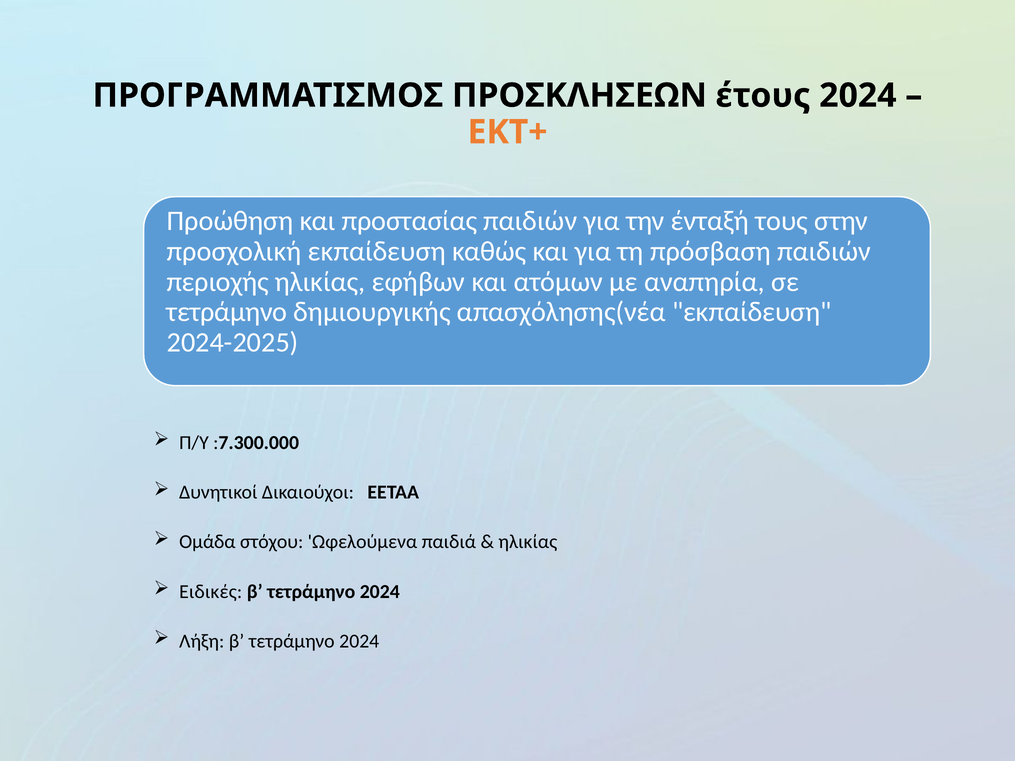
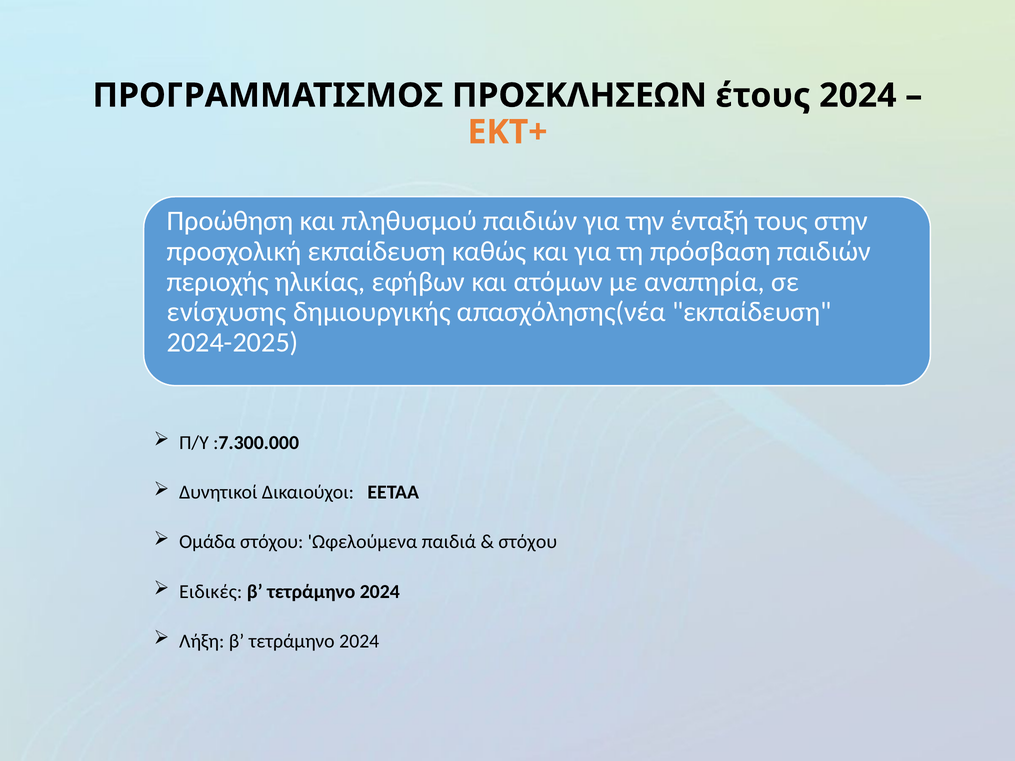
προστασίας: προστασίας -> πληθυσμού
τετράμηνο at (227, 312): τετράμηνο -> ενίσχυσης
ηλικίας at (528, 542): ηλικίας -> στόχου
